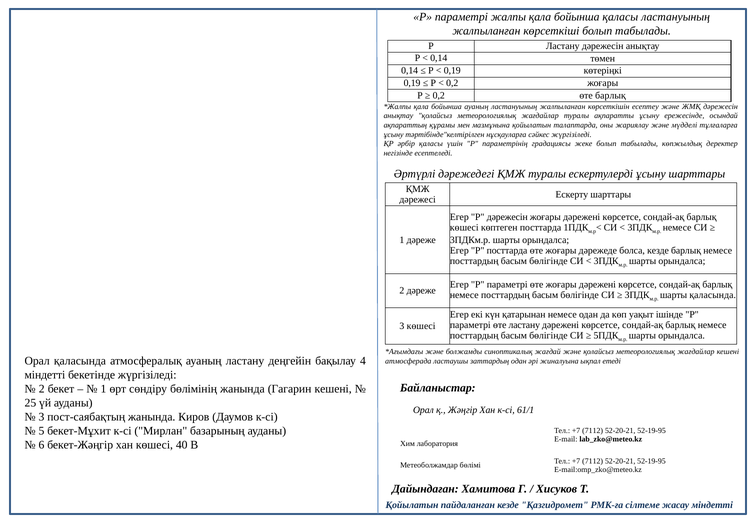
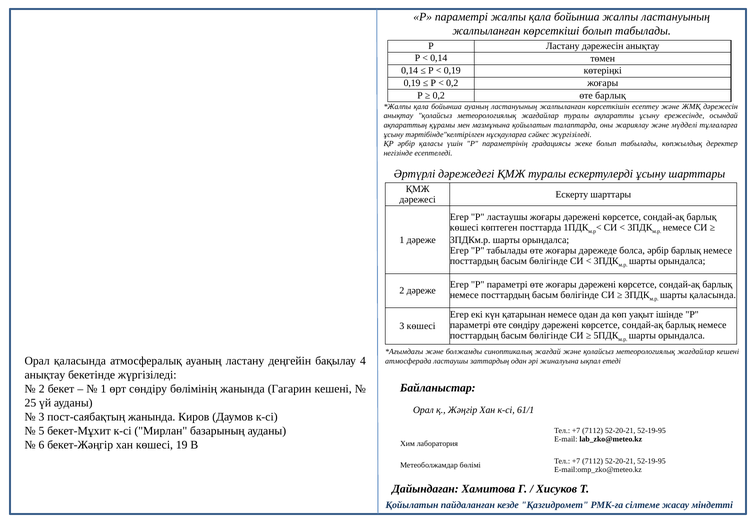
бойынша қаласы: қаласы -> жалпы
Р дәрежесін: дәрежесін -> ластаушы
P посттарда: посттарда -> табылады
болса кезде: кезде -> әрбір
өте ластану: ластану -> сөндіру
міндетті at (45, 375): міндетті -> анықтау
40: 40 -> 19
